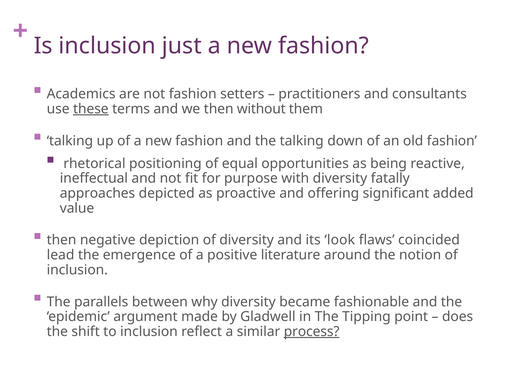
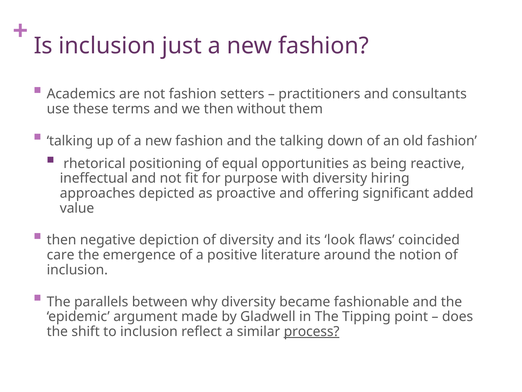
these underline: present -> none
fatally: fatally -> hiring
lead: lead -> care
